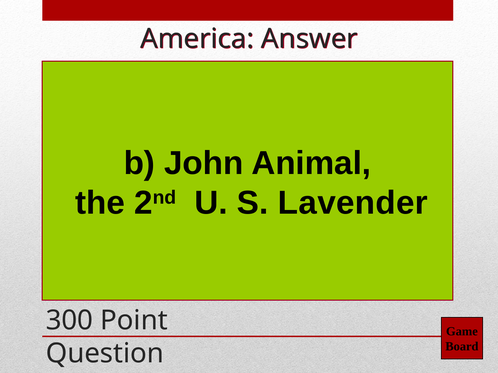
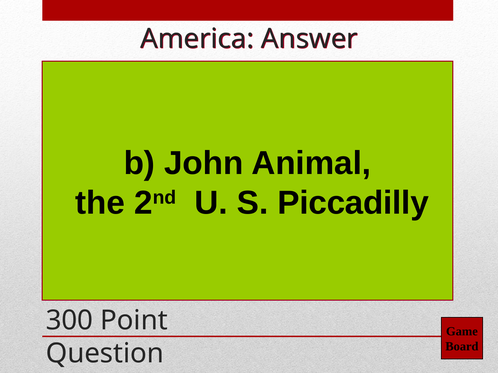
Lavender: Lavender -> Piccadilly
